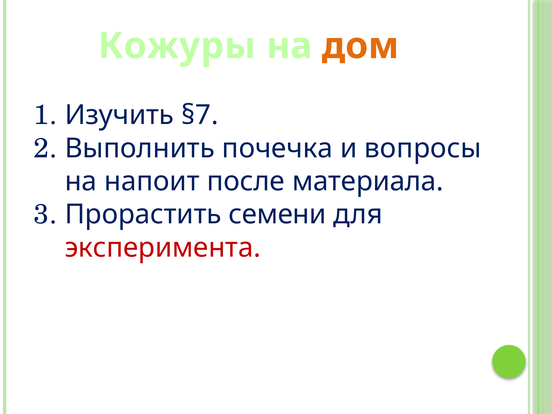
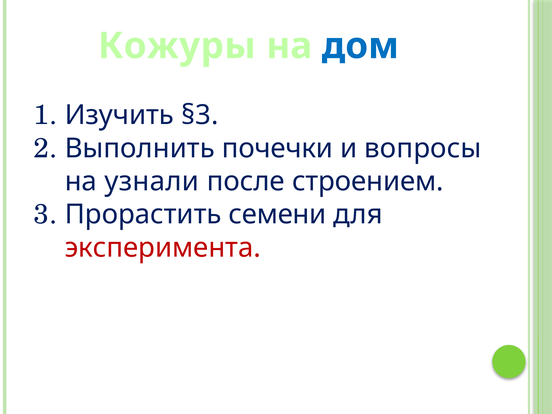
дом colour: orange -> blue
§7: §7 -> §3
почечка: почечка -> почечки
напоит: напоит -> узнали
материала: материала -> строением
